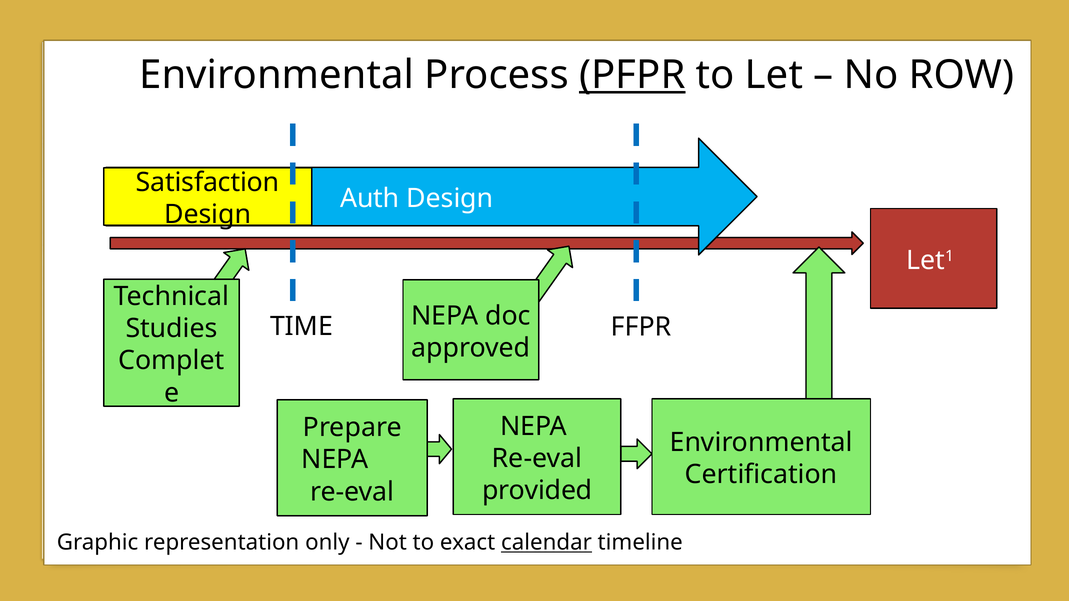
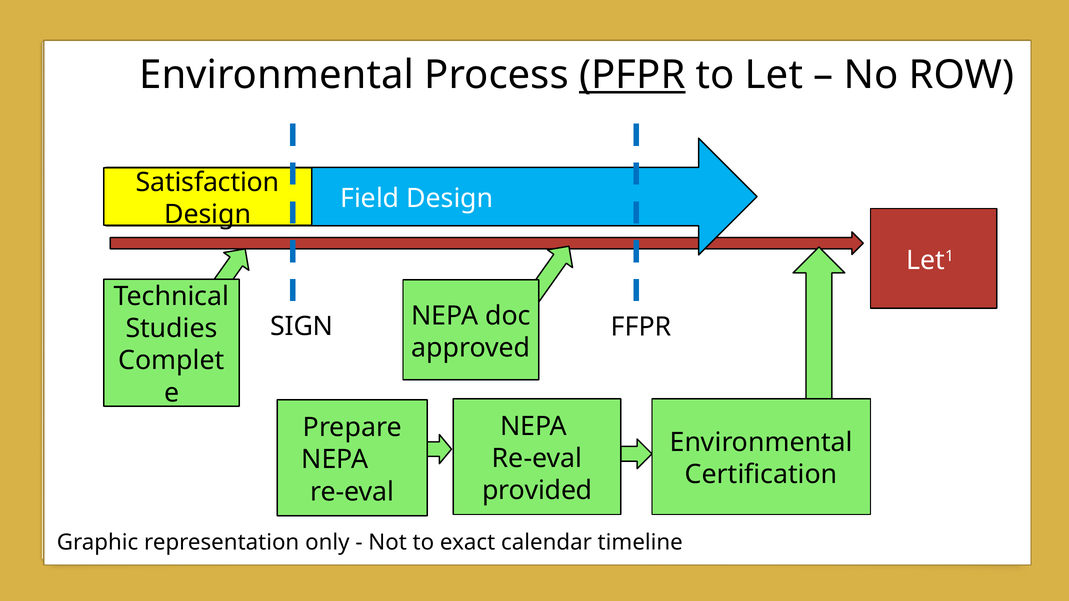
Auth: Auth -> Field
TIME: TIME -> SIGN
calendar underline: present -> none
